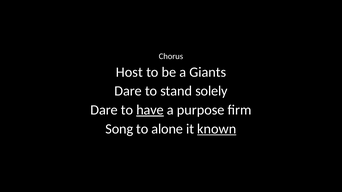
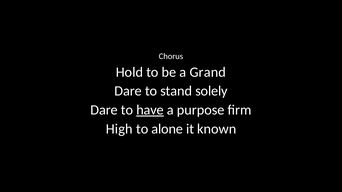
Host: Host -> Hold
Giants: Giants -> Grand
Song: Song -> High
known underline: present -> none
